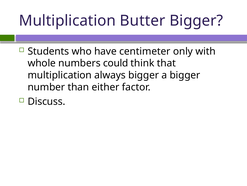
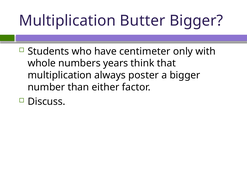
could: could -> years
always bigger: bigger -> poster
